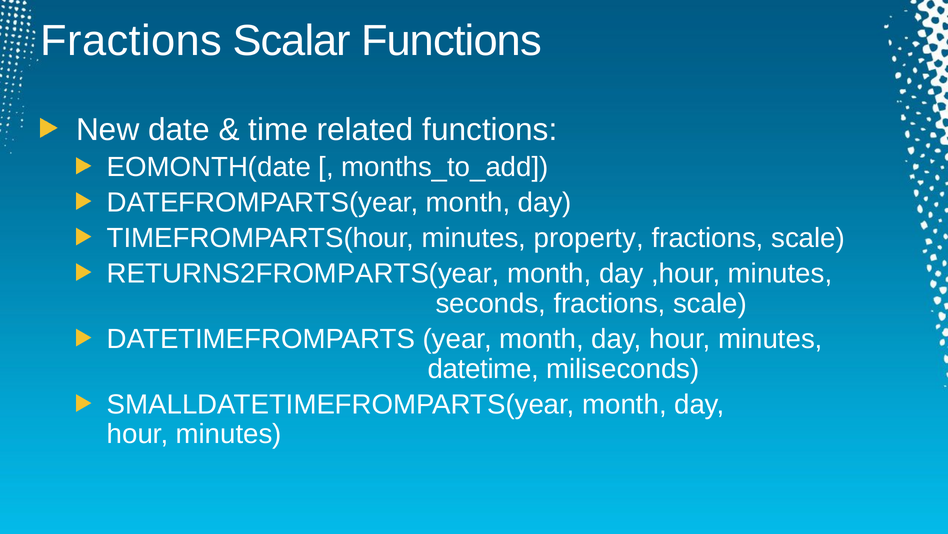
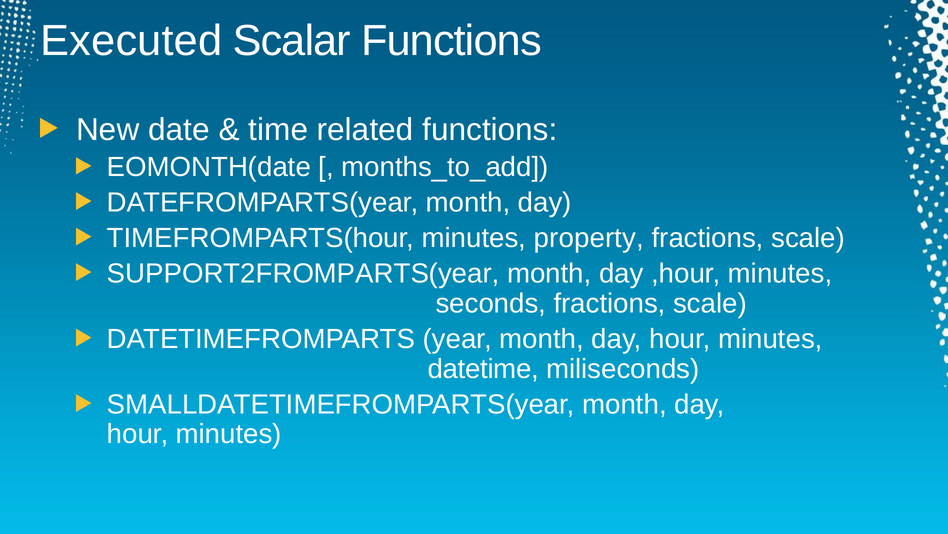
Fractions at (131, 41): Fractions -> Executed
RETURNS2FROMPARTS(year: RETURNS2FROMPARTS(year -> SUPPORT2FROMPARTS(year
